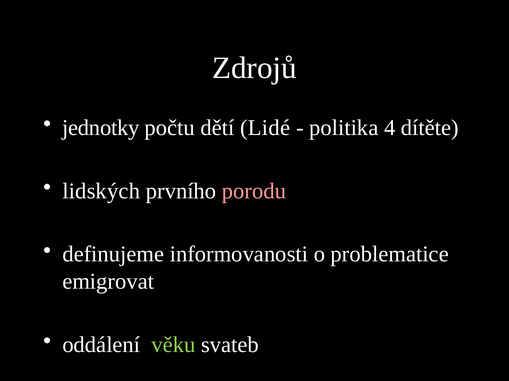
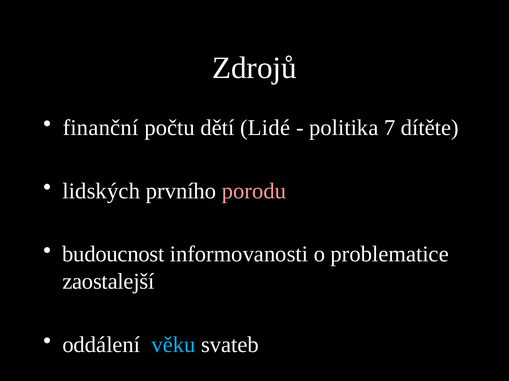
jednotky: jednotky -> finanční
4: 4 -> 7
definujeme: definujeme -> budoucnost
emigrovat: emigrovat -> zaostalejší
věku colour: light green -> light blue
